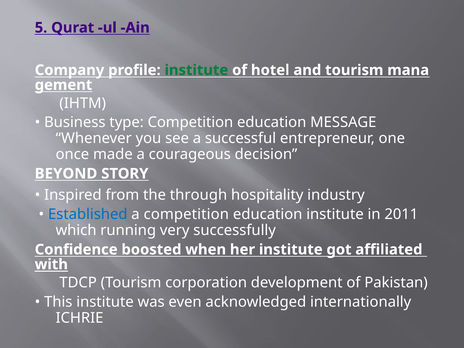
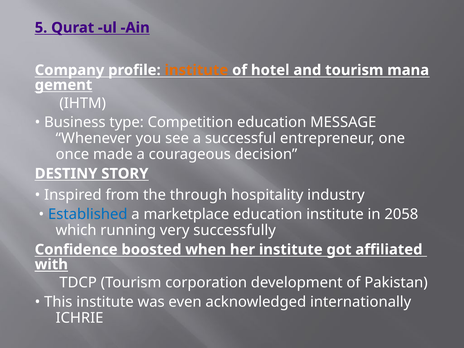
institute at (196, 70) colour: green -> orange
BEYOND: BEYOND -> DESTINY
a competition: competition -> marketplace
2011: 2011 -> 2058
